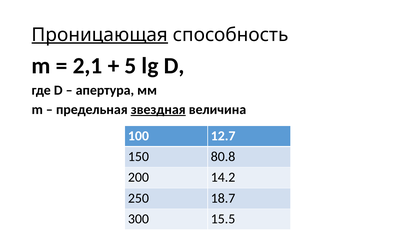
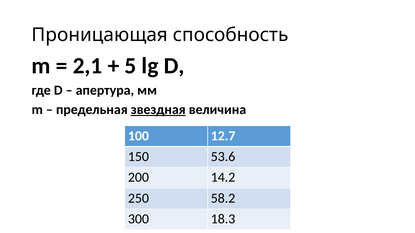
Проницающая underline: present -> none
80.8: 80.8 -> 53.6
18.7: 18.7 -> 58.2
15.5: 15.5 -> 18.3
